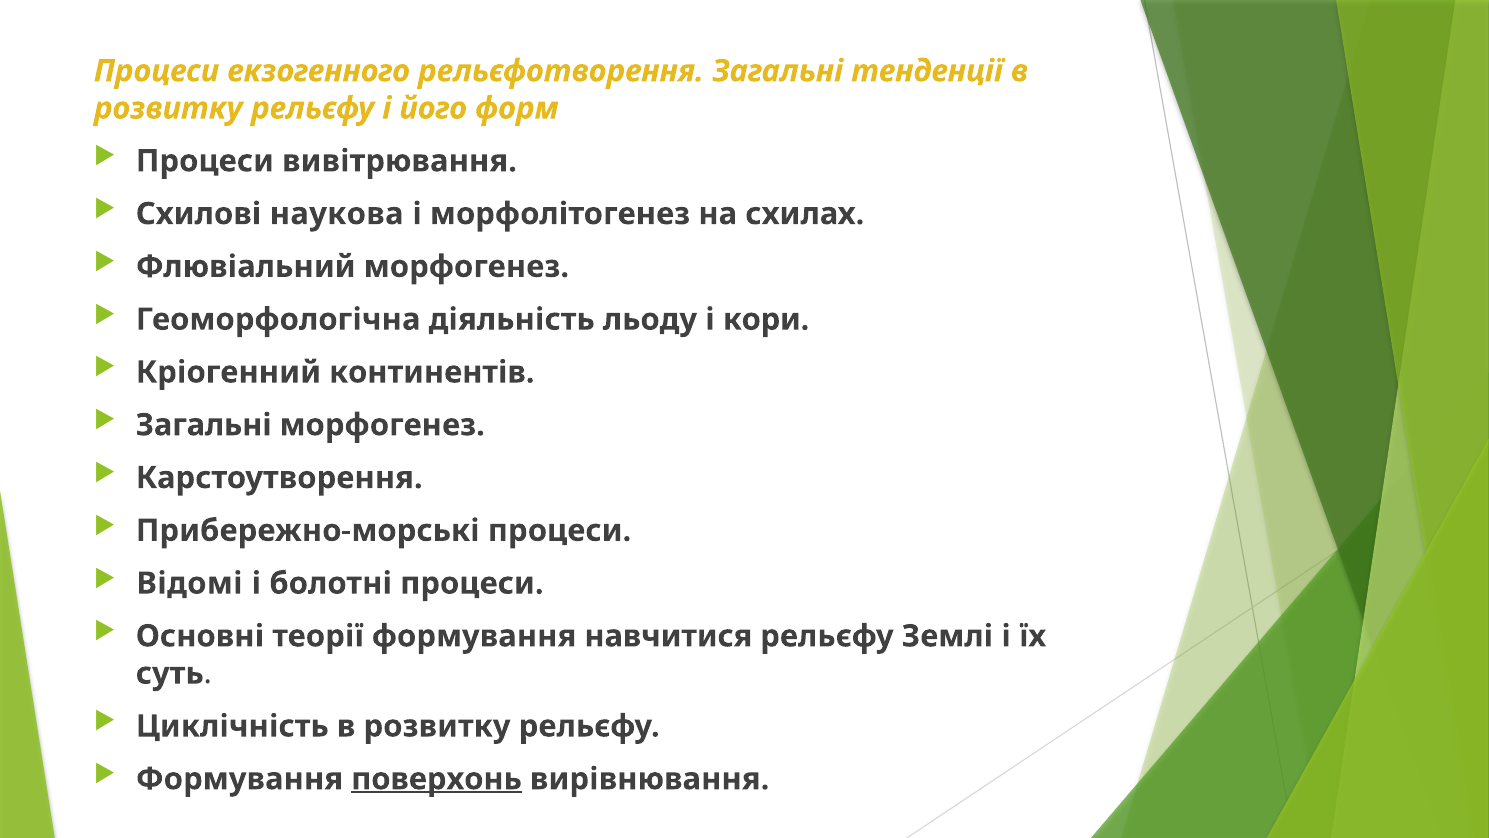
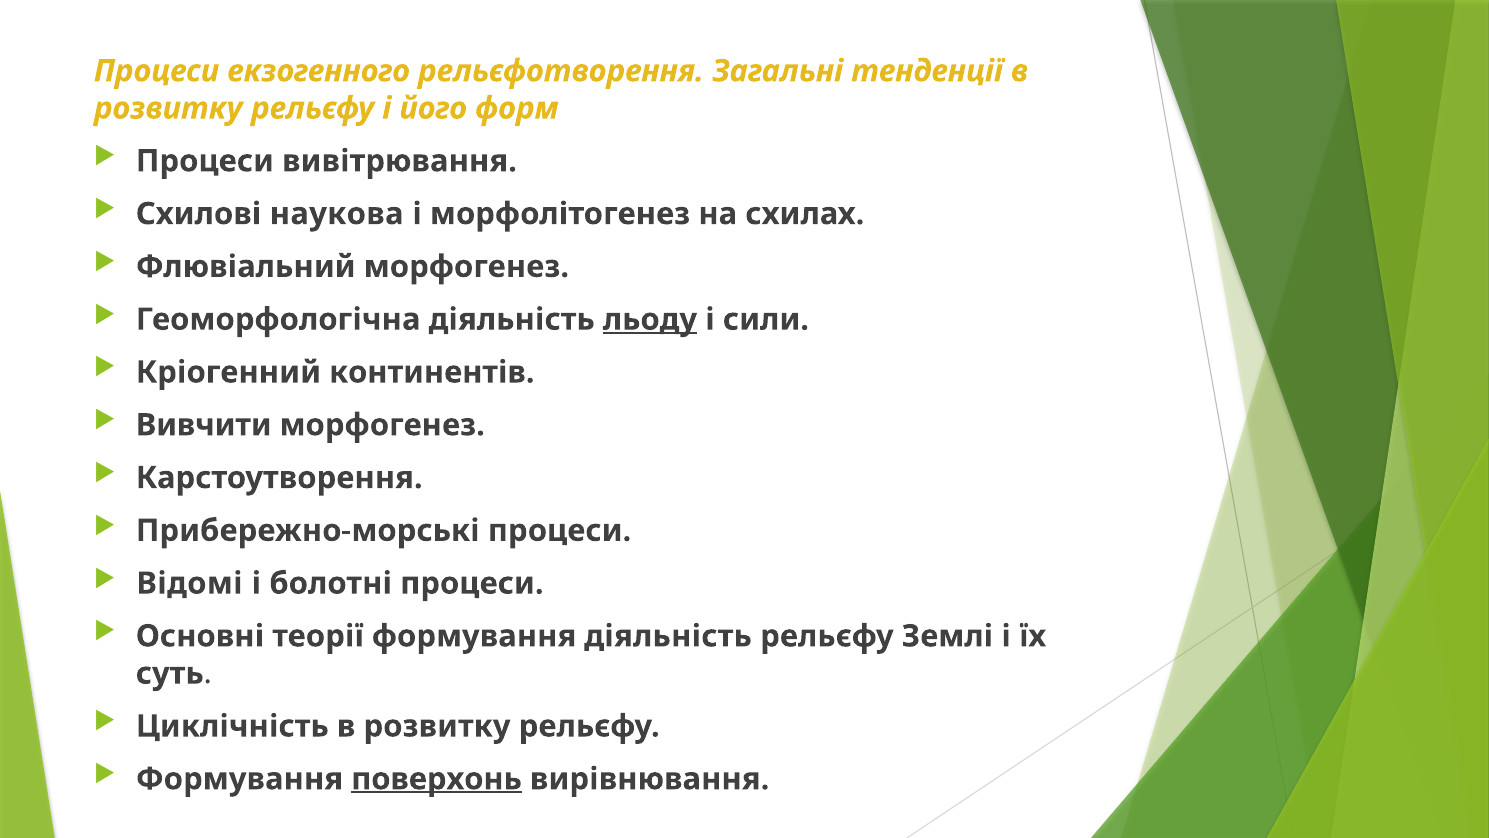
льоду underline: none -> present
кори: кори -> сили
Загальні at (204, 425): Загальні -> Вивчити
формування навчитися: навчитися -> діяльність
